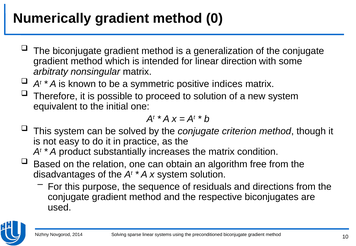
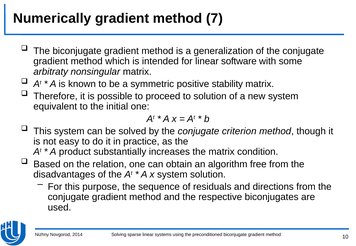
0: 0 -> 7
direction: direction -> software
indices: indices -> stability
